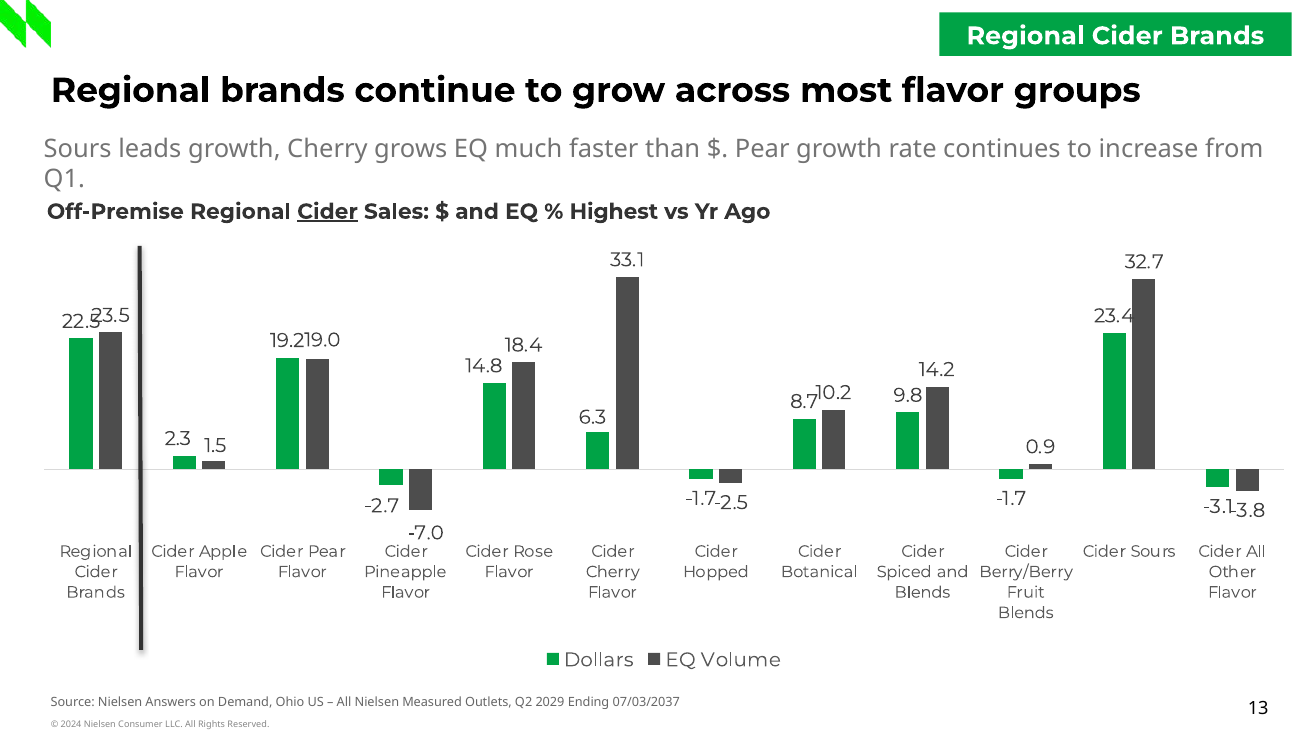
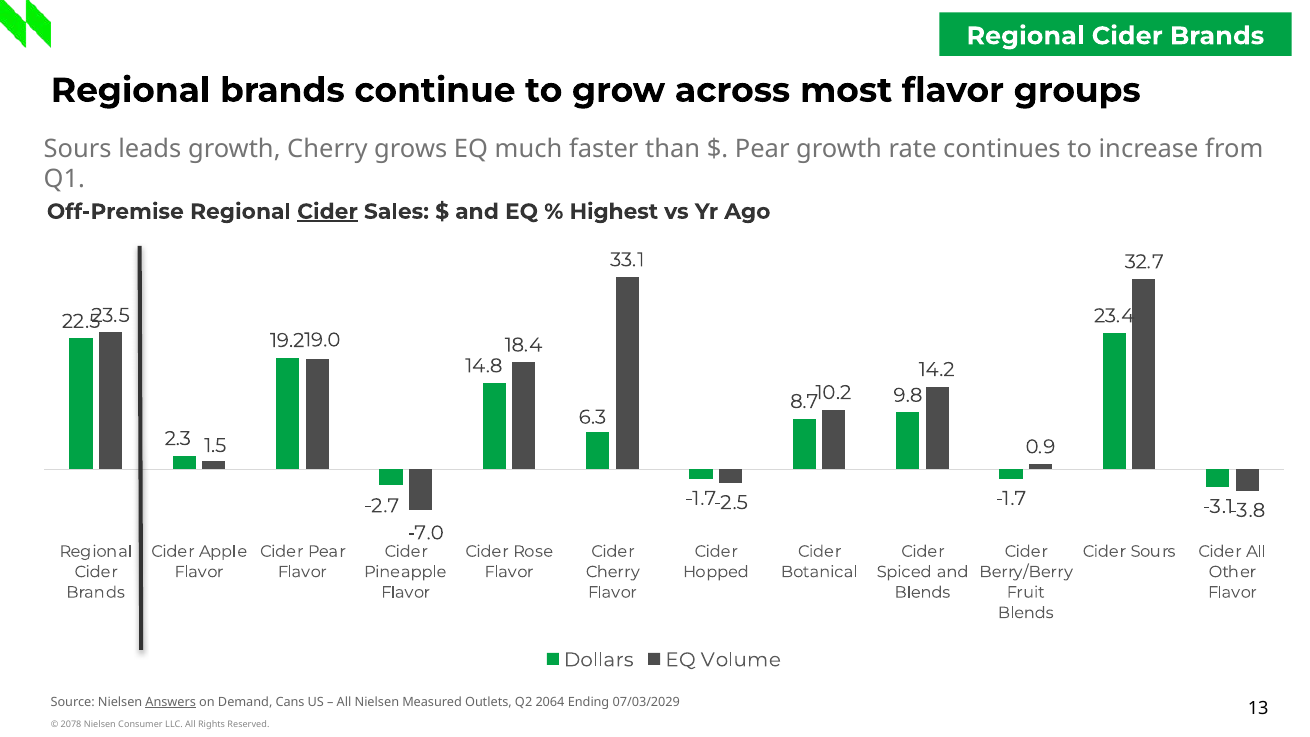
Answers underline: none -> present
Ohio: Ohio -> Cans
2029: 2029 -> 2064
07/03/2037: 07/03/2037 -> 07/03/2029
2024: 2024 -> 2078
